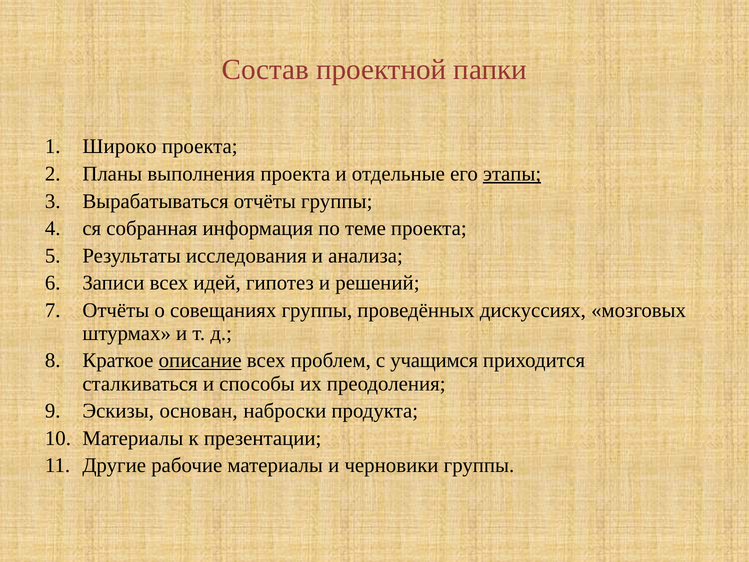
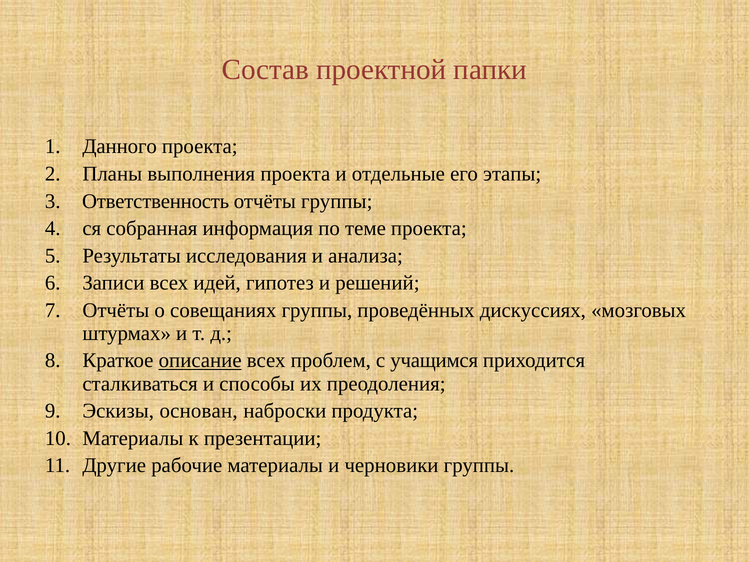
Широко: Широко -> Данного
этапы underline: present -> none
Вырабатываться: Вырабатываться -> Ответственность
